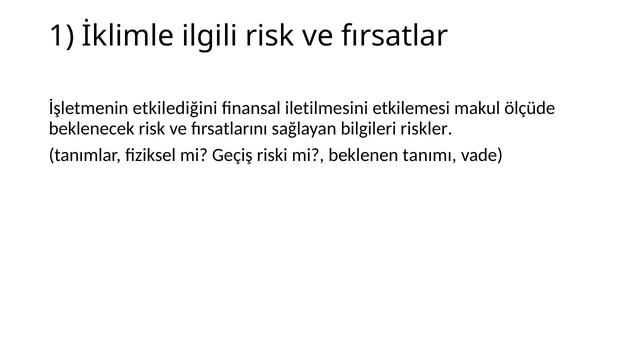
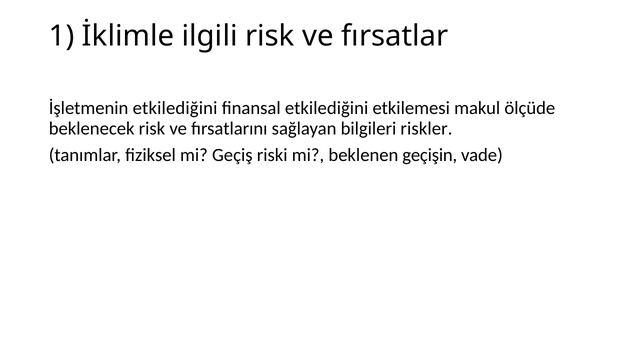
finansal iletilmesini: iletilmesini -> etkilediğini
tanımı: tanımı -> geçişin
